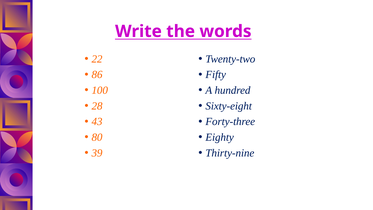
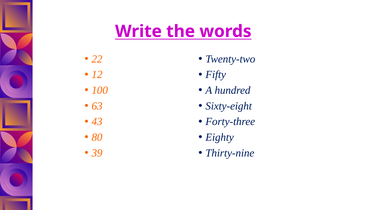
86: 86 -> 12
28: 28 -> 63
